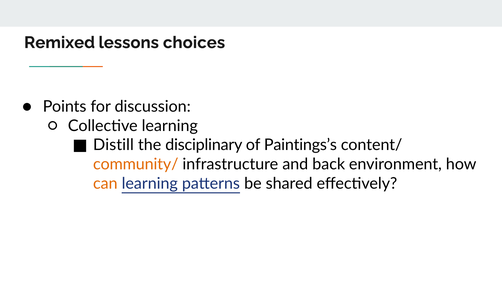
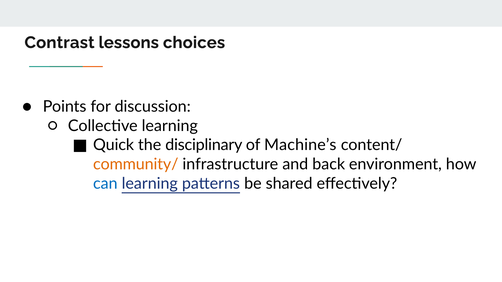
Remixed: Remixed -> Contrast
Distill: Distill -> Quick
Paintings’s: Paintings’s -> Machine’s
can colour: orange -> blue
